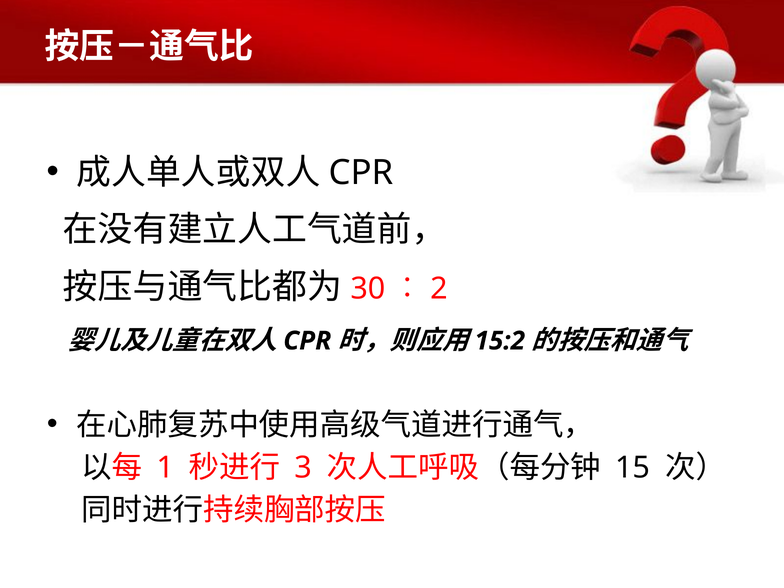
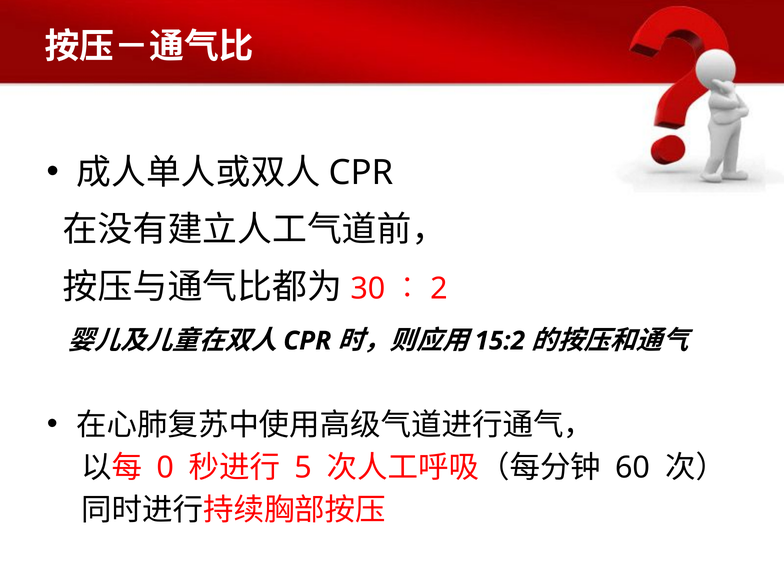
1: 1 -> 0
3: 3 -> 5
15: 15 -> 60
